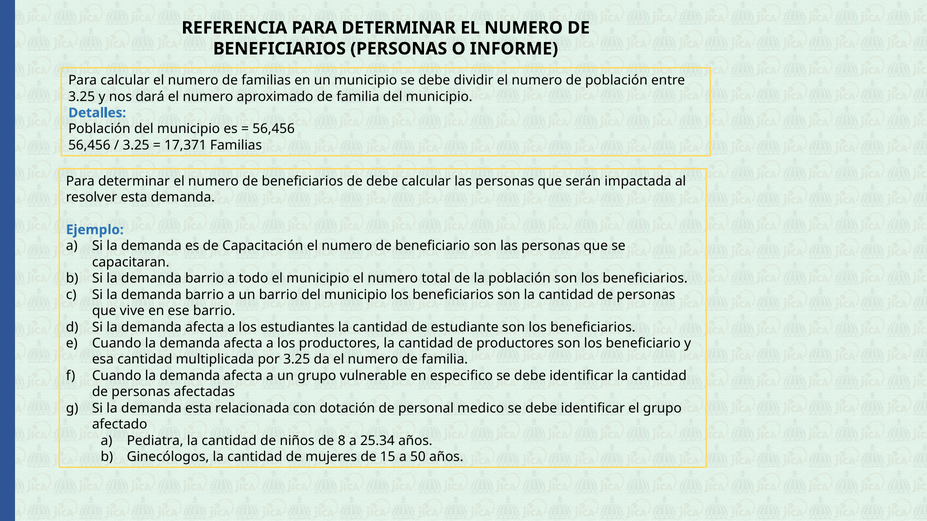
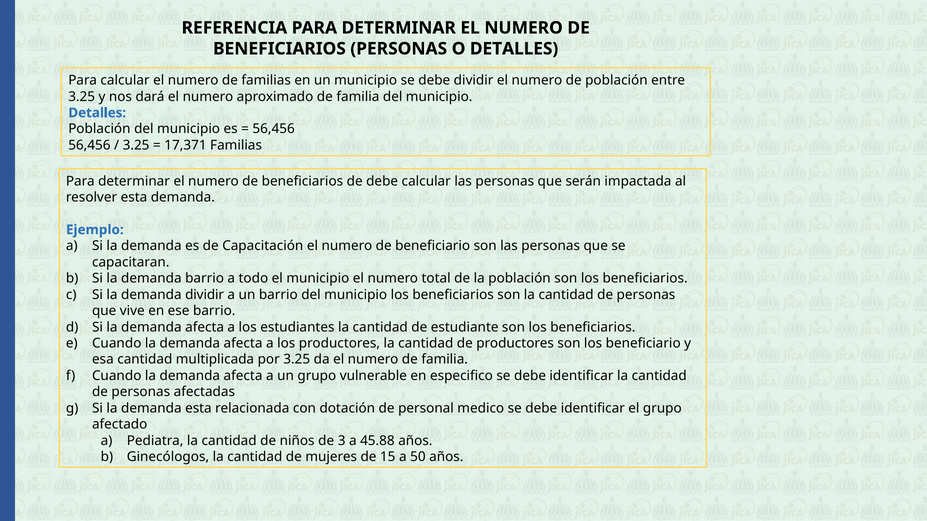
O INFORME: INFORME -> DETALLES
barrio at (205, 295): barrio -> dividir
8: 8 -> 3
25.34: 25.34 -> 45.88
